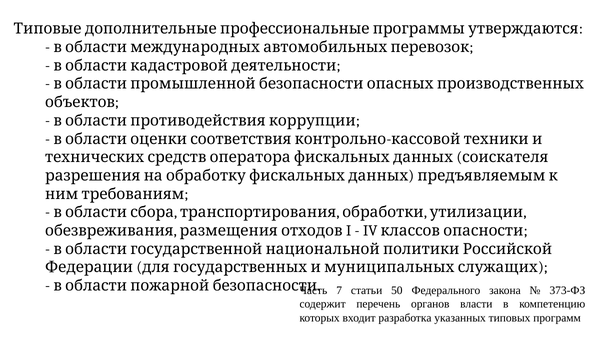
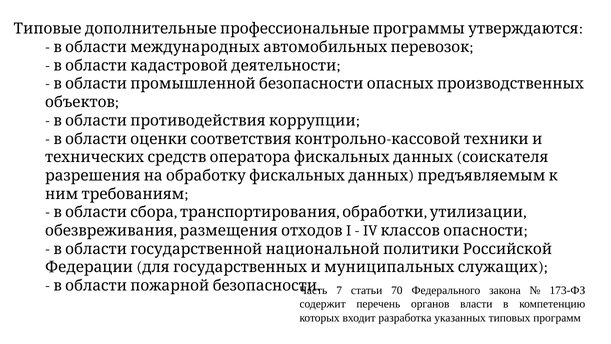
50: 50 -> 70
373-ФЗ: 373-ФЗ -> 173-ФЗ
